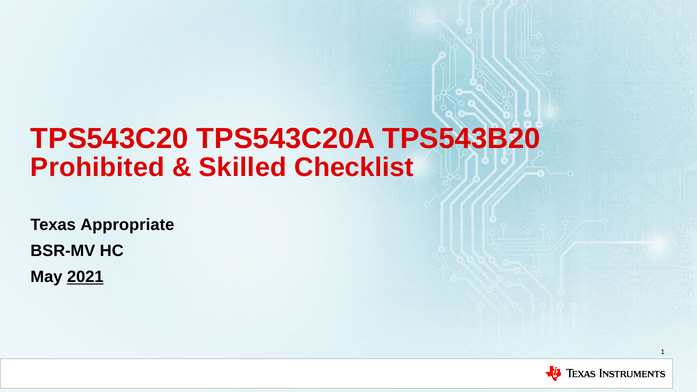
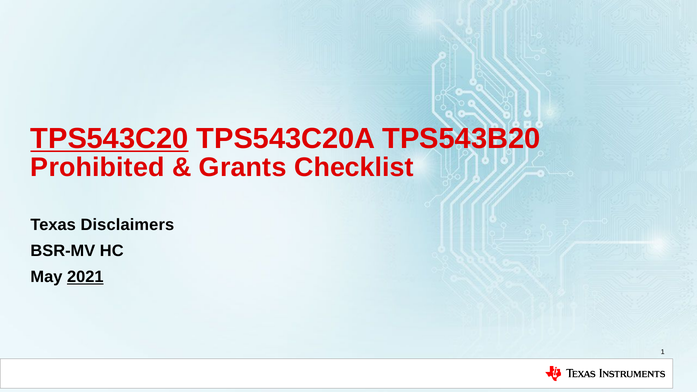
TPS543C20 underline: none -> present
Skilled: Skilled -> Grants
Appropriate: Appropriate -> Disclaimers
